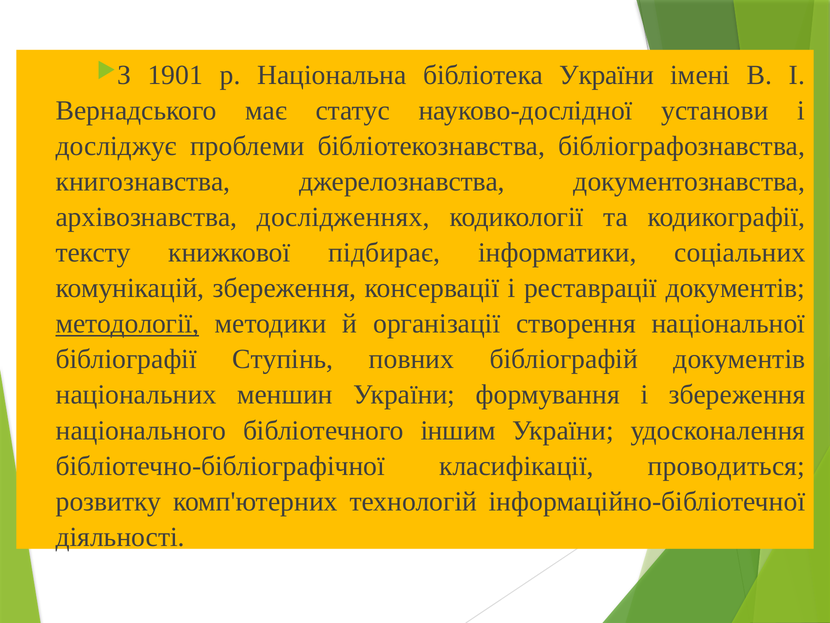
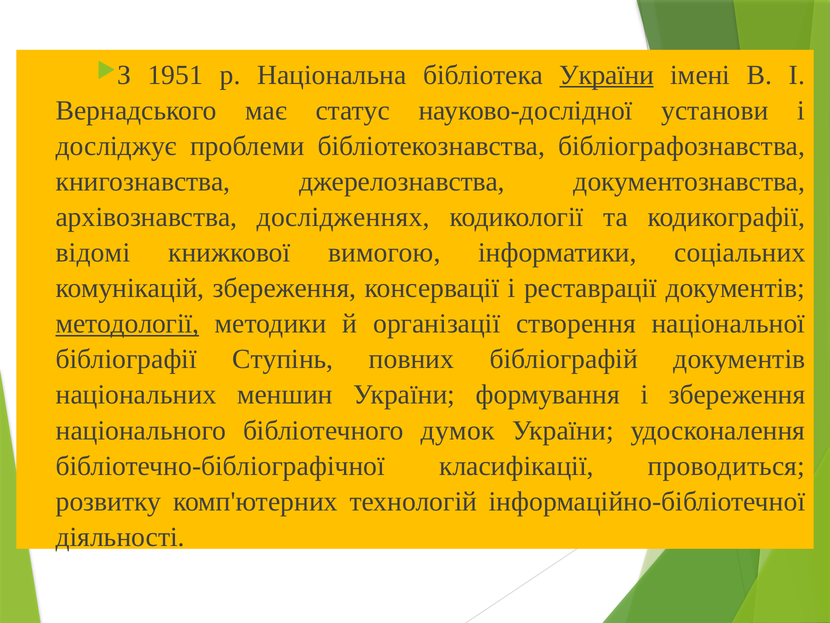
1901: 1901 -> 1951
України at (607, 75) underline: none -> present
тексту: тексту -> відомі
підбирає: підбирає -> вимогою
іншим: іншим -> думок
